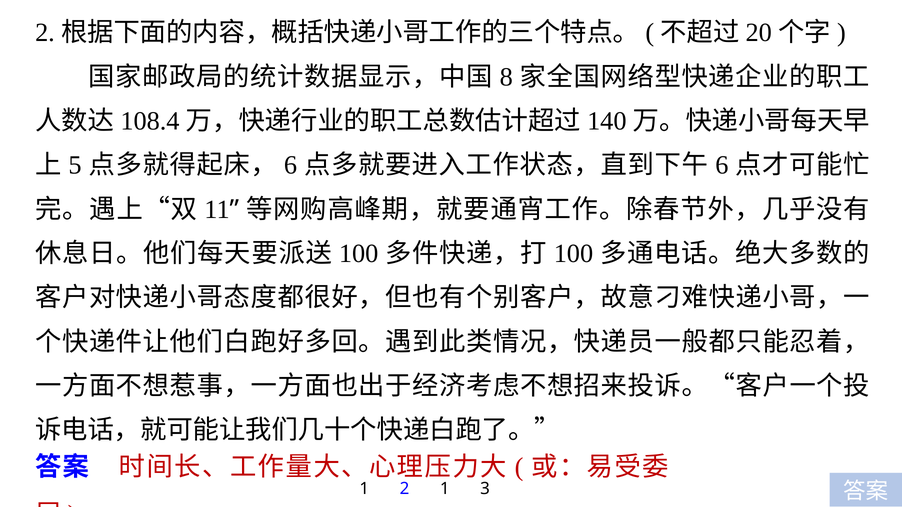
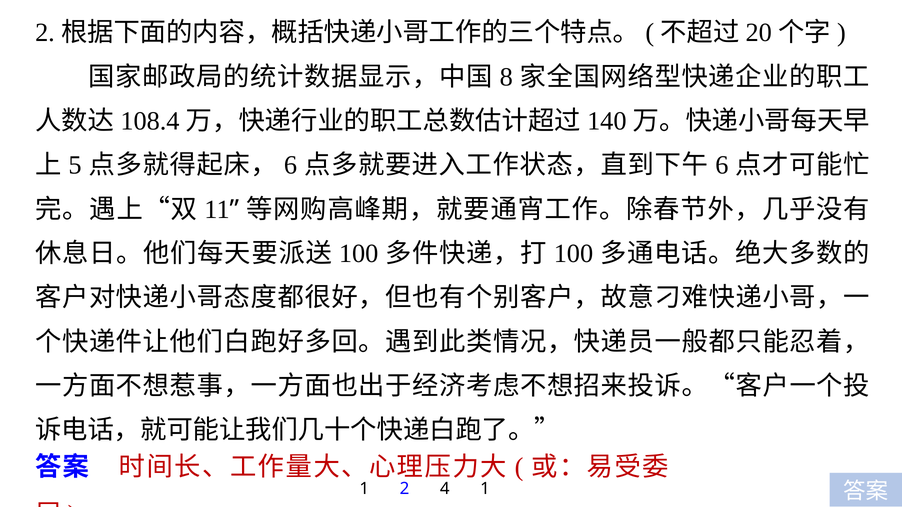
2 1: 1 -> 4
1 3: 3 -> 1
